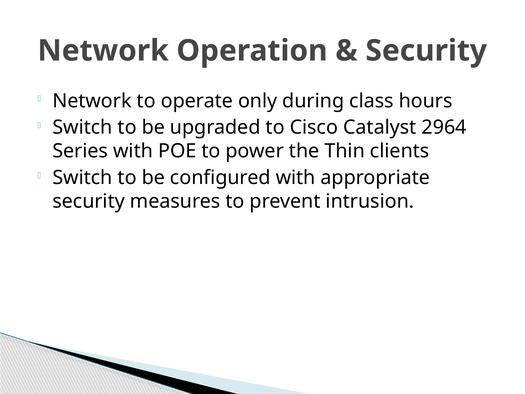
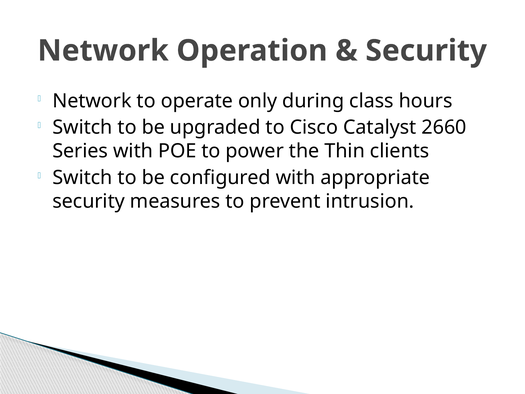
2964: 2964 -> 2660
